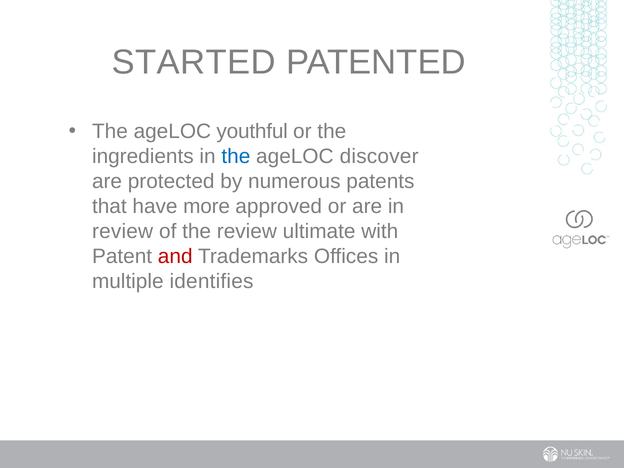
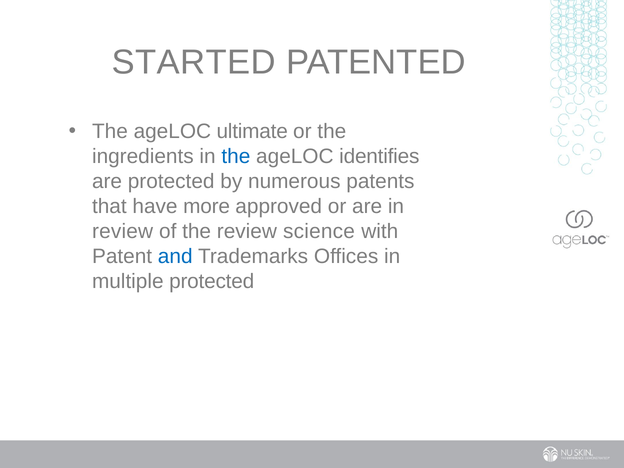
youthful: youthful -> ultimate
discover: discover -> identifies
ultimate: ultimate -> science
and colour: red -> blue
multiple identifies: identifies -> protected
